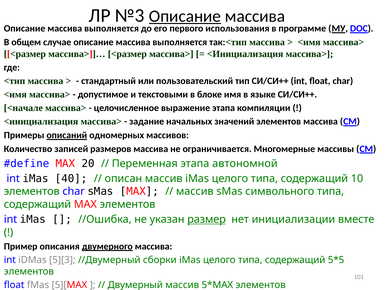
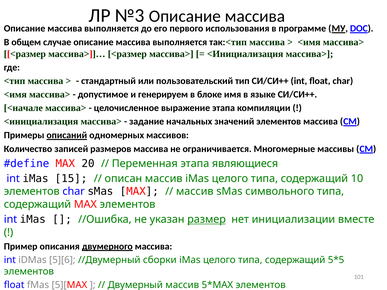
Описание at (185, 16) underline: present -> none
текстовыми: текстовыми -> генерируем
автономной: автономной -> являющиеся
40: 40 -> 15
5][3: 5][3 -> 5][6
